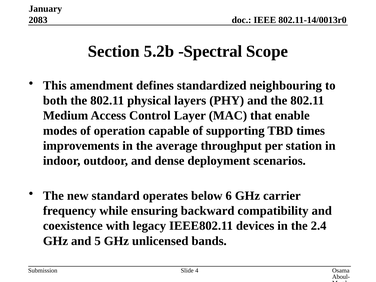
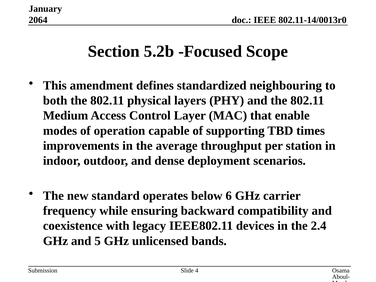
2083: 2083 -> 2064
Spectral: Spectral -> Focused
